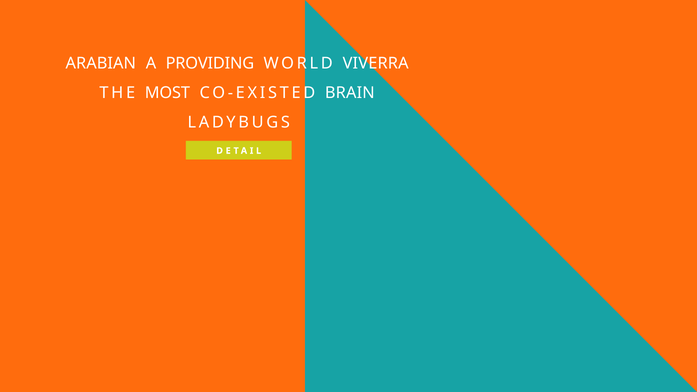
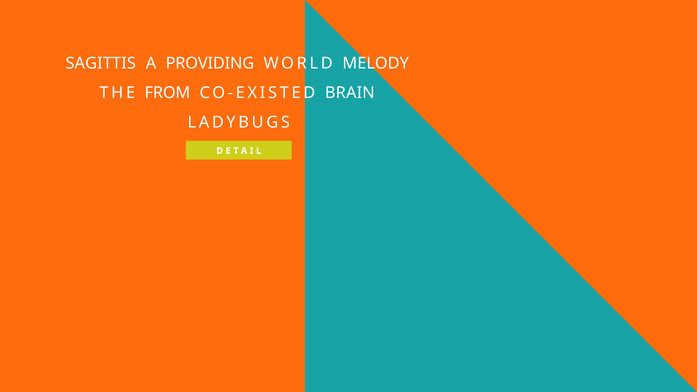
ARABIAN: ARABIAN -> SAGITTIS
VIVERRA: VIVERRA -> MELODY
MOST: MOST -> FROM
